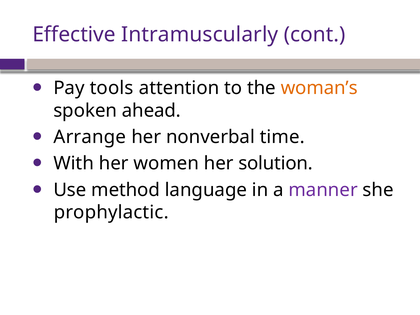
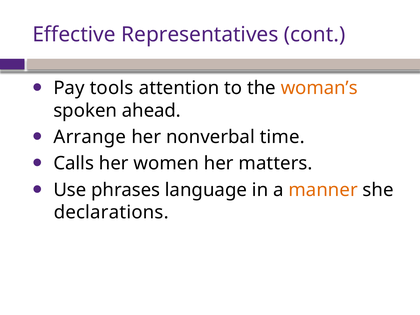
Intramuscularly: Intramuscularly -> Representatives
With: With -> Calls
solution: solution -> matters
method: method -> phrases
manner colour: purple -> orange
prophylactic: prophylactic -> declarations
